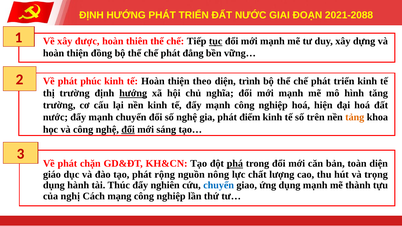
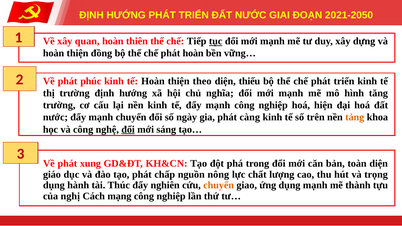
2021-2088: 2021-2088 -> 2021-2050
được: được -> quan
phát đẳng: đẳng -> hoàn
trình: trình -> thiếu
hướng at (133, 93) underline: present -> none
số nghệ: nghệ -> ngày
điểm: điểm -> càng
chặn: chặn -> xung
phá underline: present -> none
rộng: rộng -> chấp
chuyển at (219, 185) colour: blue -> orange
